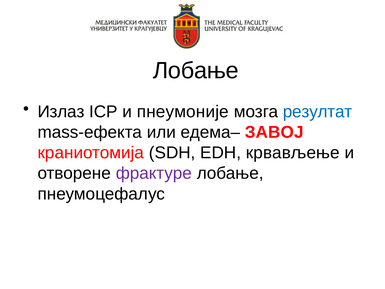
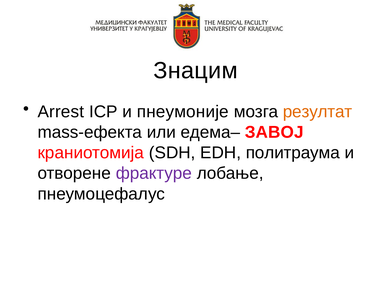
Лобање at (196, 71): Лобање -> Знацим
Излаз: Излаз -> Arrest
резултат colour: blue -> orange
крвављење: крвављење -> политраума
